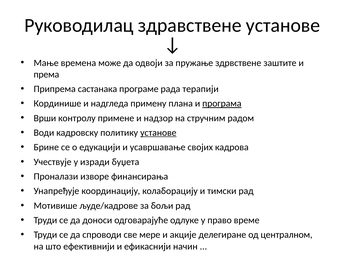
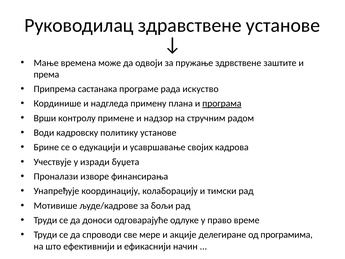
терапији: терапији -> искуство
установе at (158, 133) underline: present -> none
централном: централном -> програмима
